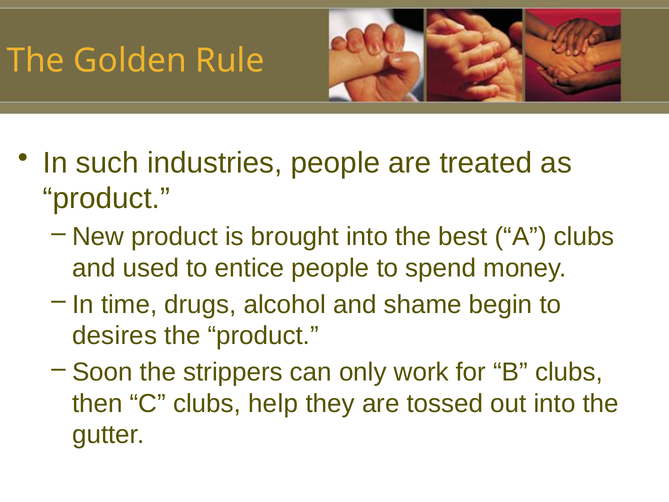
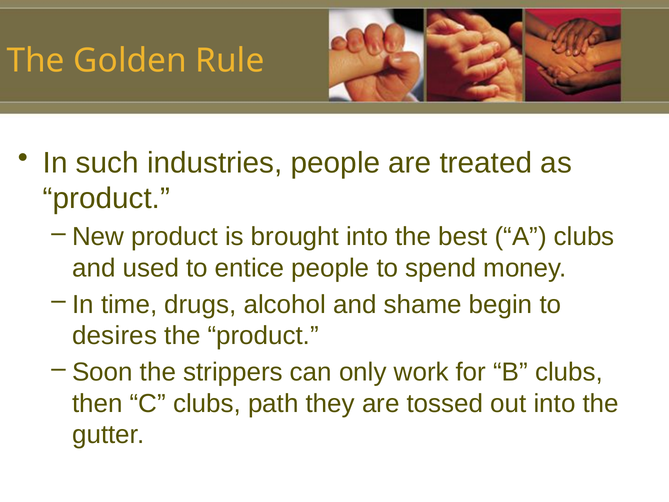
help: help -> path
